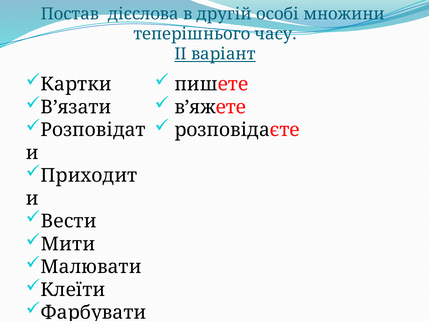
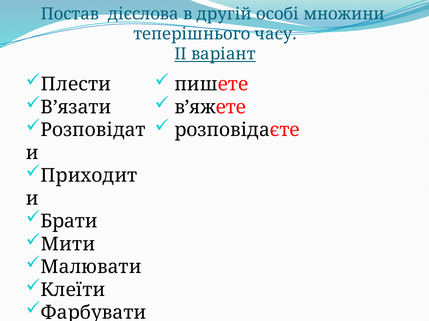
Картки: Картки -> Плести
Вести: Вести -> Брати
